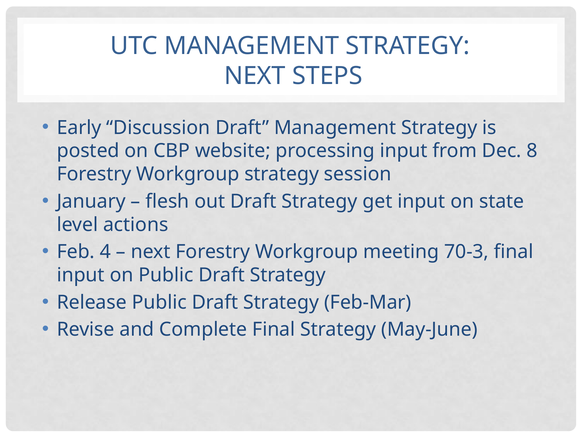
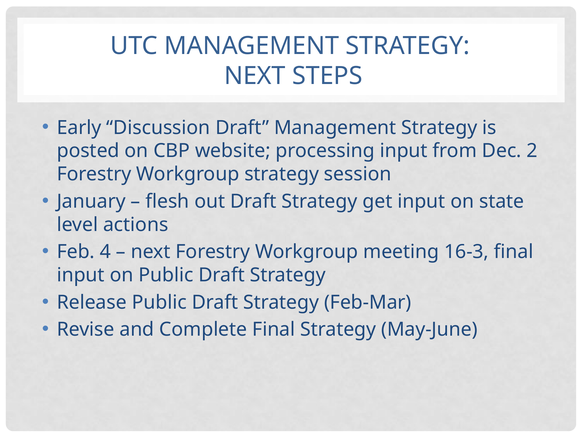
8: 8 -> 2
70-3: 70-3 -> 16-3
